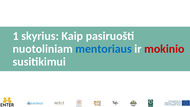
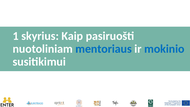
mokinio colour: red -> blue
